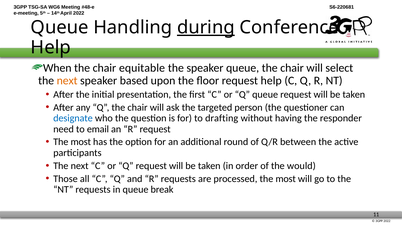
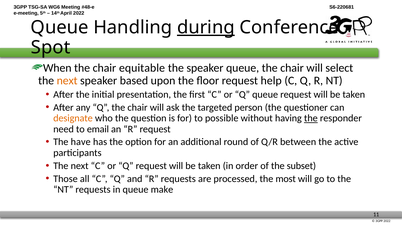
Help at (51, 47): Help -> Spot
designate colour: blue -> orange
drafting: drafting -> possible
the at (311, 118) underline: none -> present
most at (81, 142): most -> have
would: would -> subset
break: break -> make
